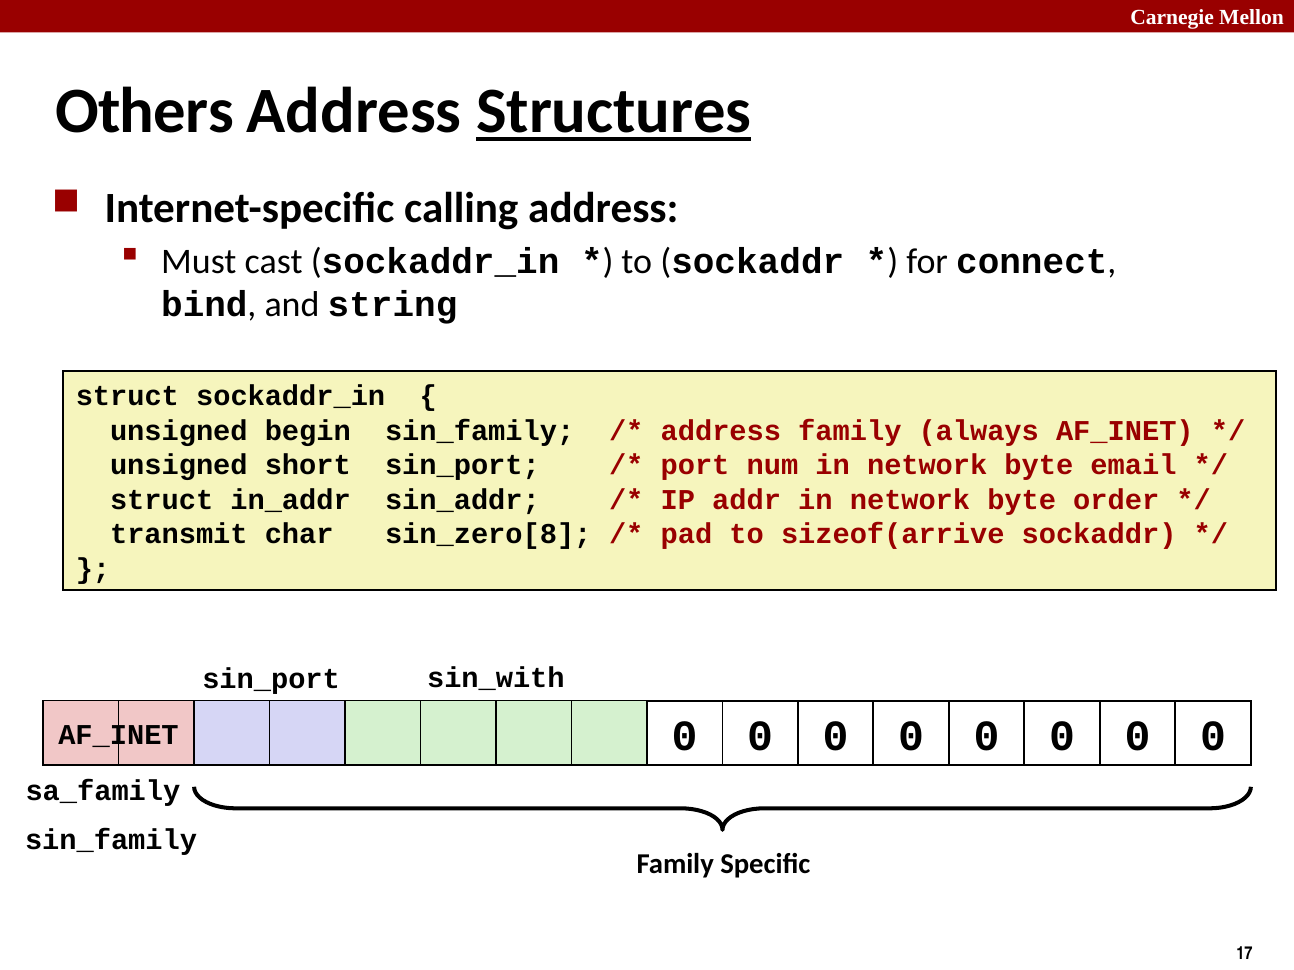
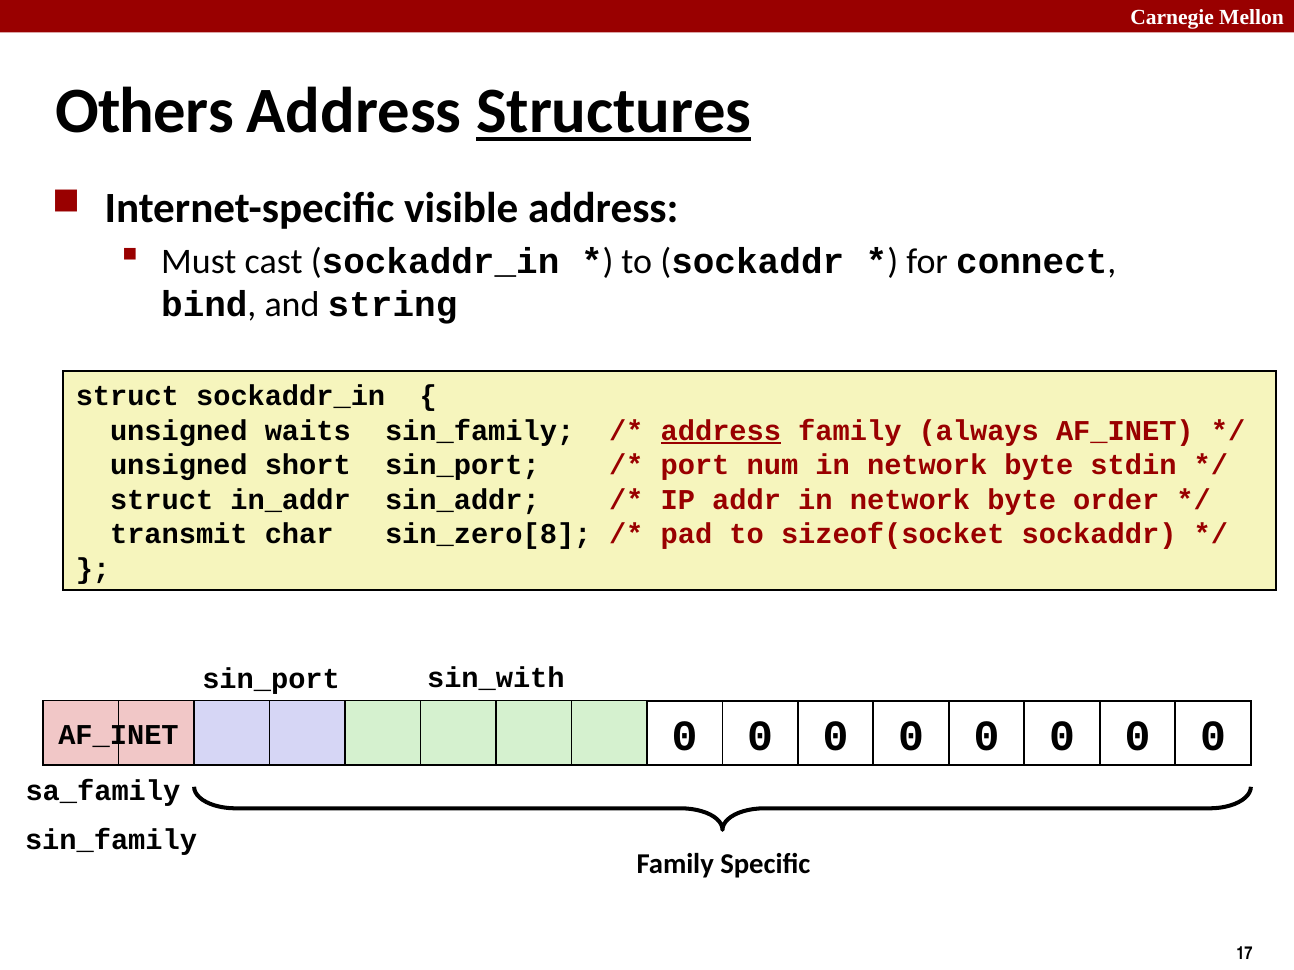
calling: calling -> visible
begin: begin -> waits
address at (721, 431) underline: none -> present
email: email -> stdin
sizeof(arrive: sizeof(arrive -> sizeof(socket
